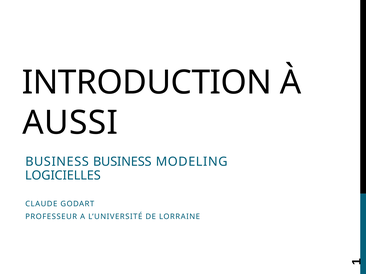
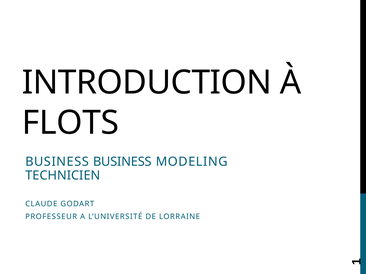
AUSSI: AUSSI -> FLOTS
LOGICIELLES: LOGICIELLES -> TECHNICIEN
